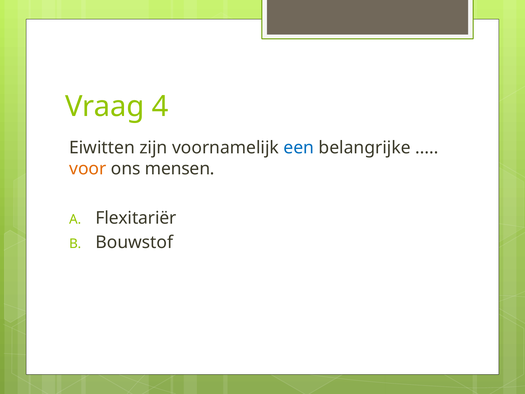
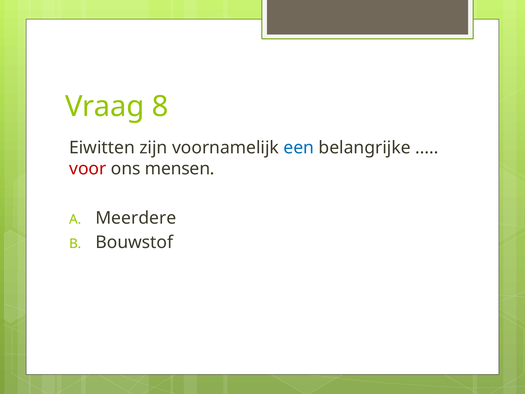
4: 4 -> 8
voor colour: orange -> red
Flexitariër: Flexitariër -> Meerdere
